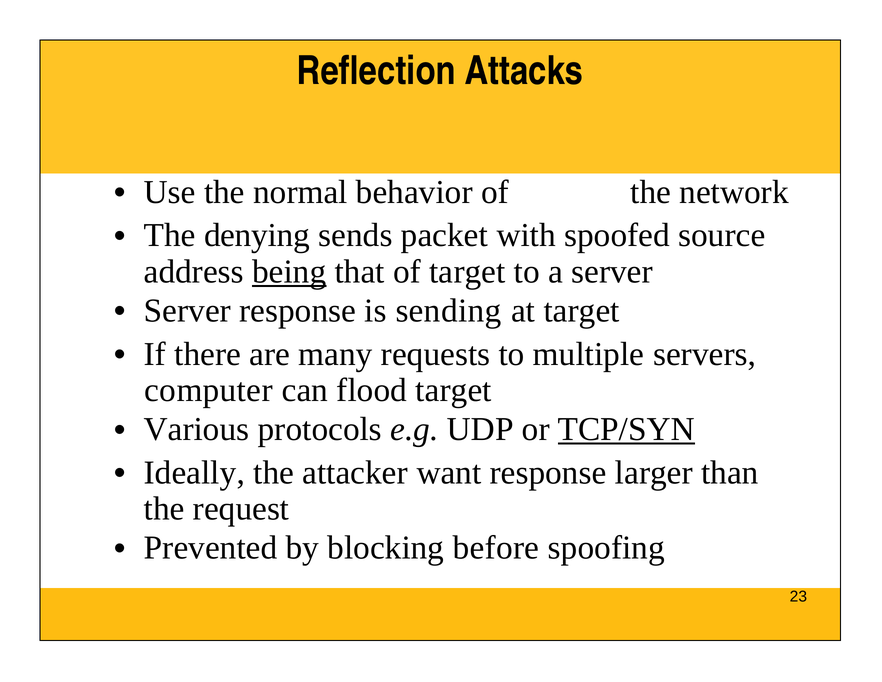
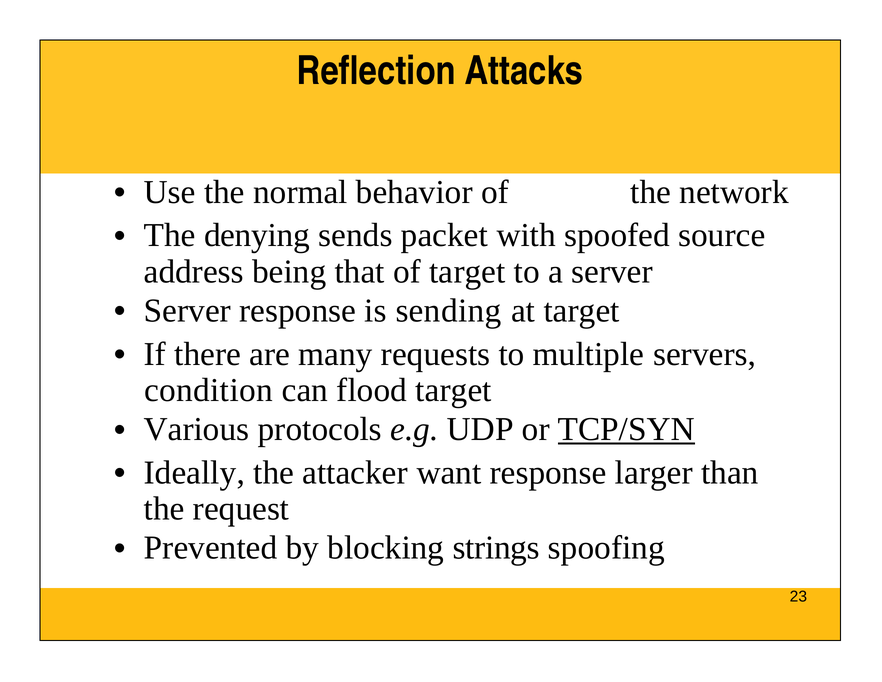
being underline: present -> none
computer: computer -> condition
before: before -> strings
